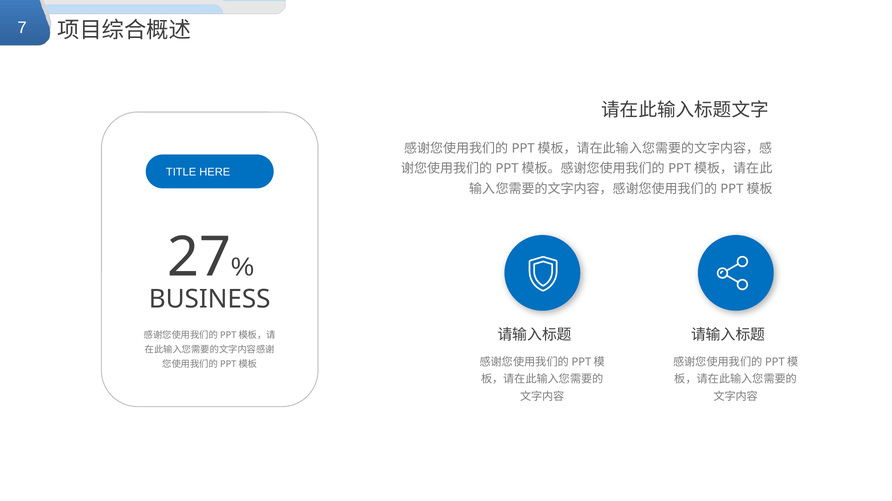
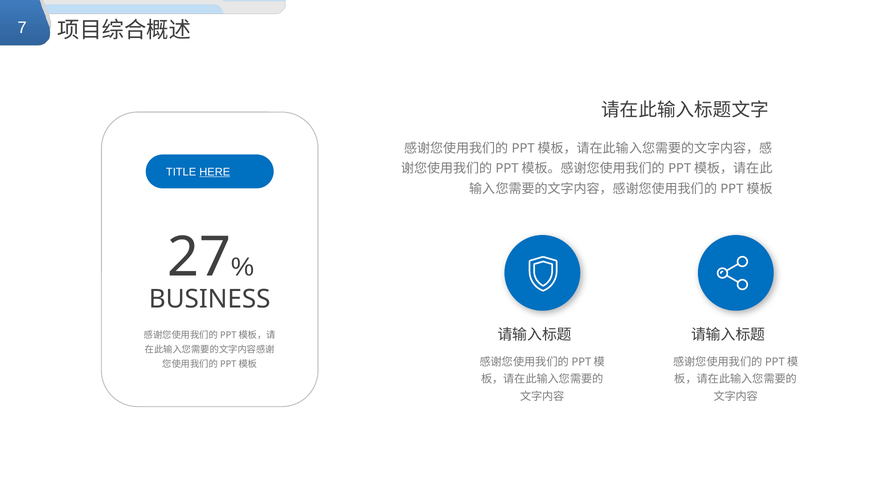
HERE underline: none -> present
